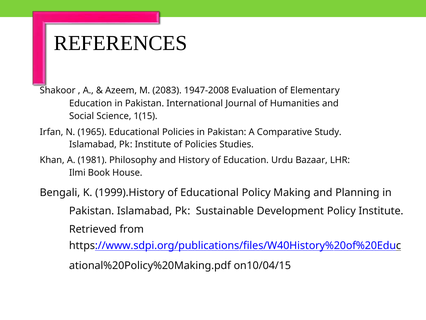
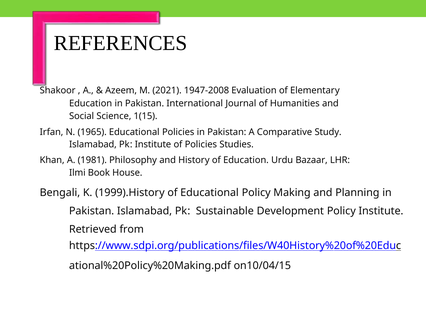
2083: 2083 -> 2021
